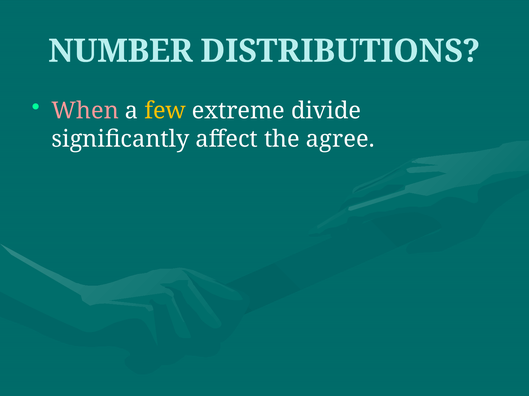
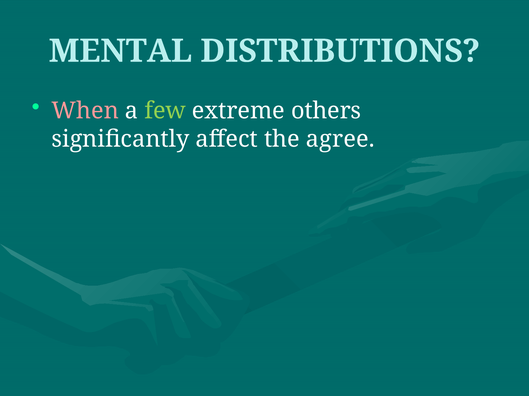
NUMBER: NUMBER -> MENTAL
few colour: yellow -> light green
divide: divide -> others
